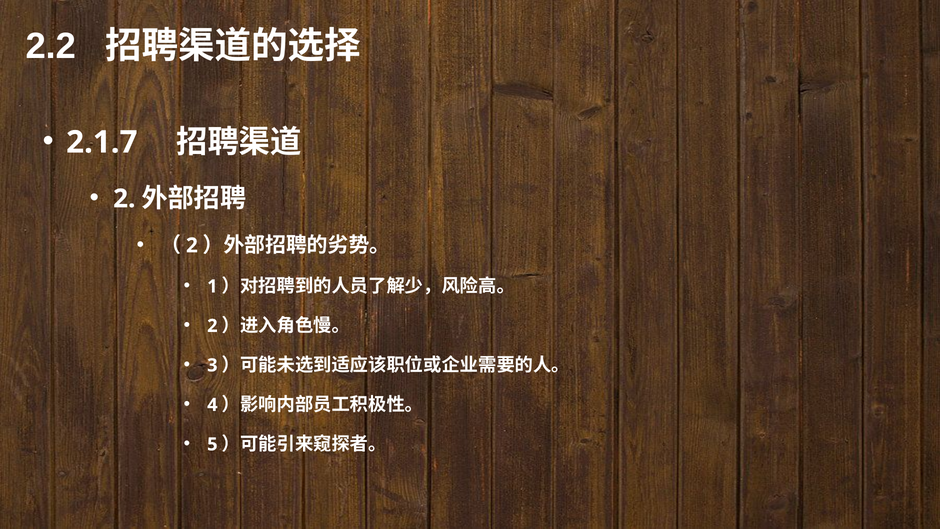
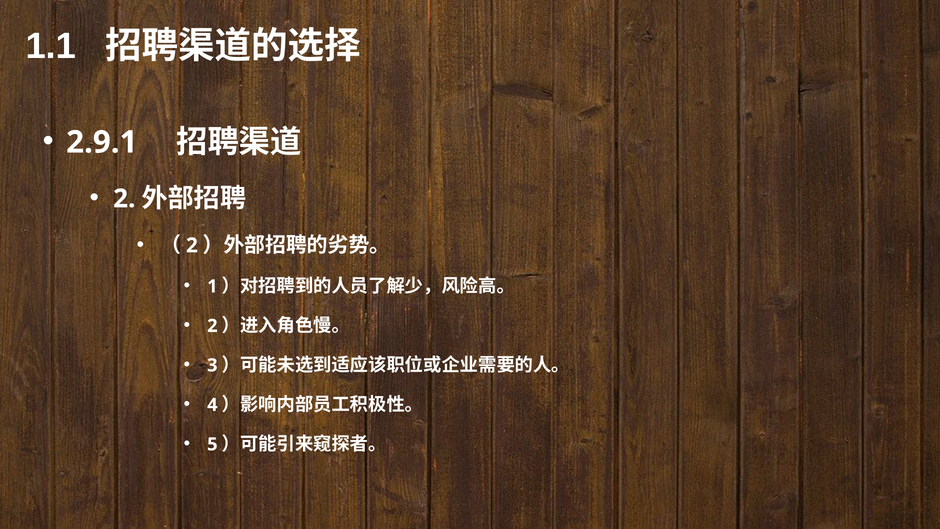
2.2: 2.2 -> 1.1
2.1.7: 2.1.7 -> 2.9.1
